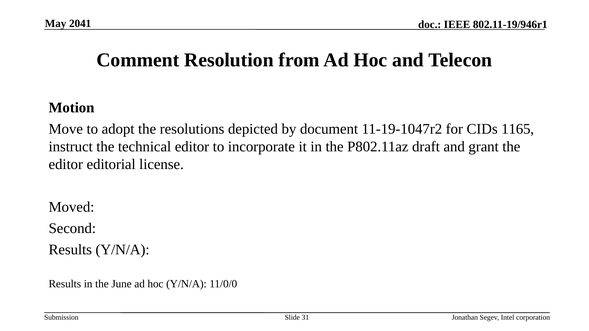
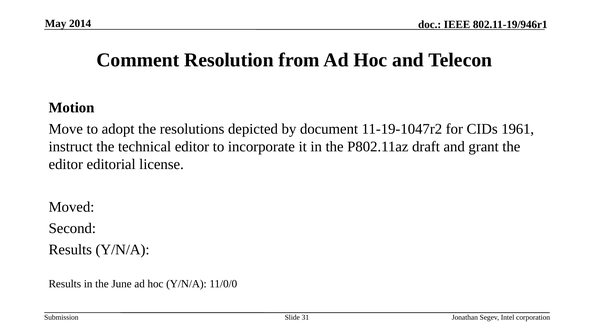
2041: 2041 -> 2014
1165: 1165 -> 1961
